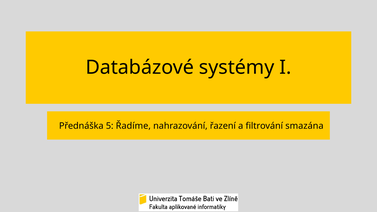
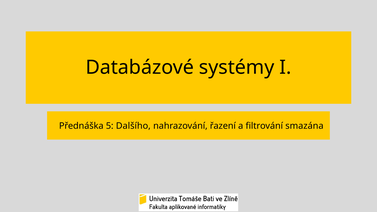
Řadíme: Řadíme -> Dalšího
